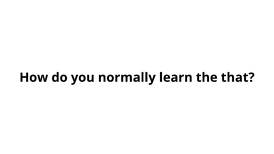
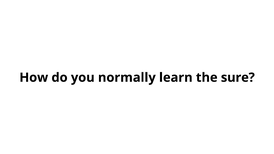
that: that -> sure
